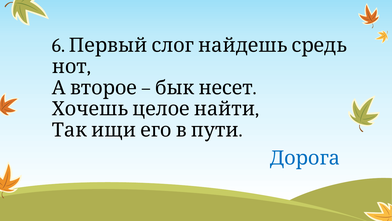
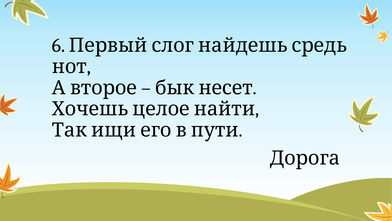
Дорога colour: blue -> black
